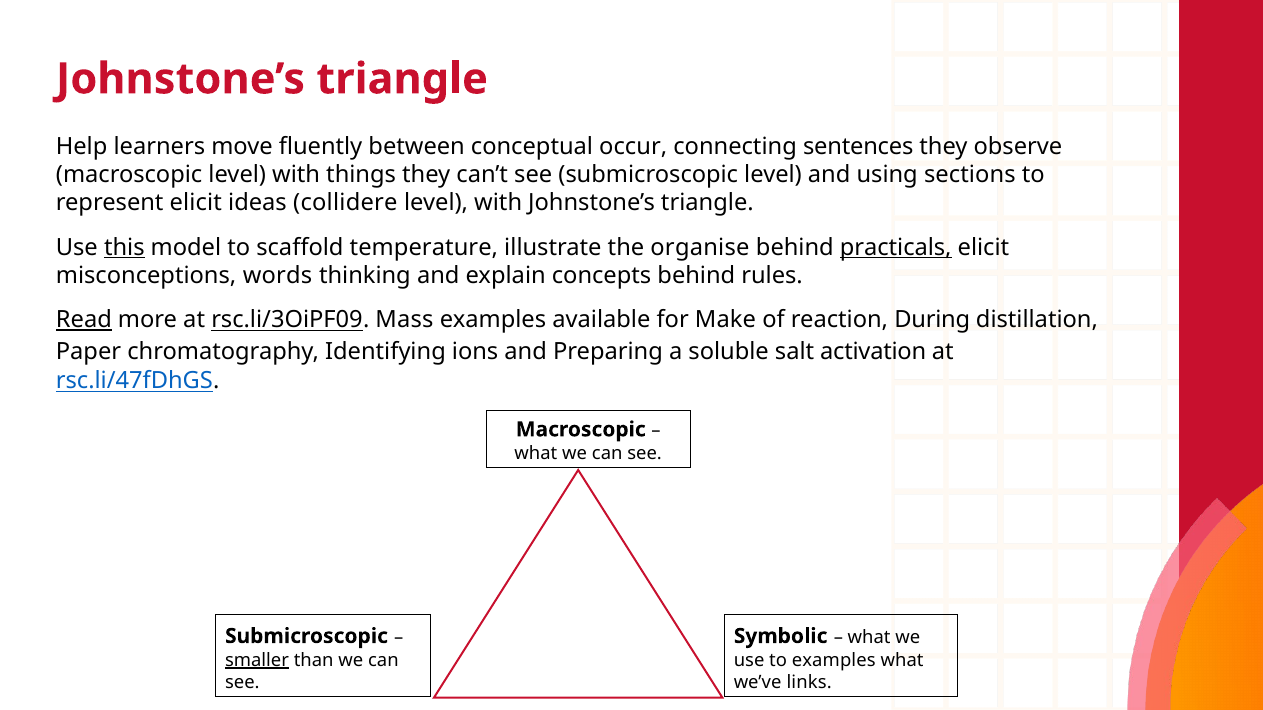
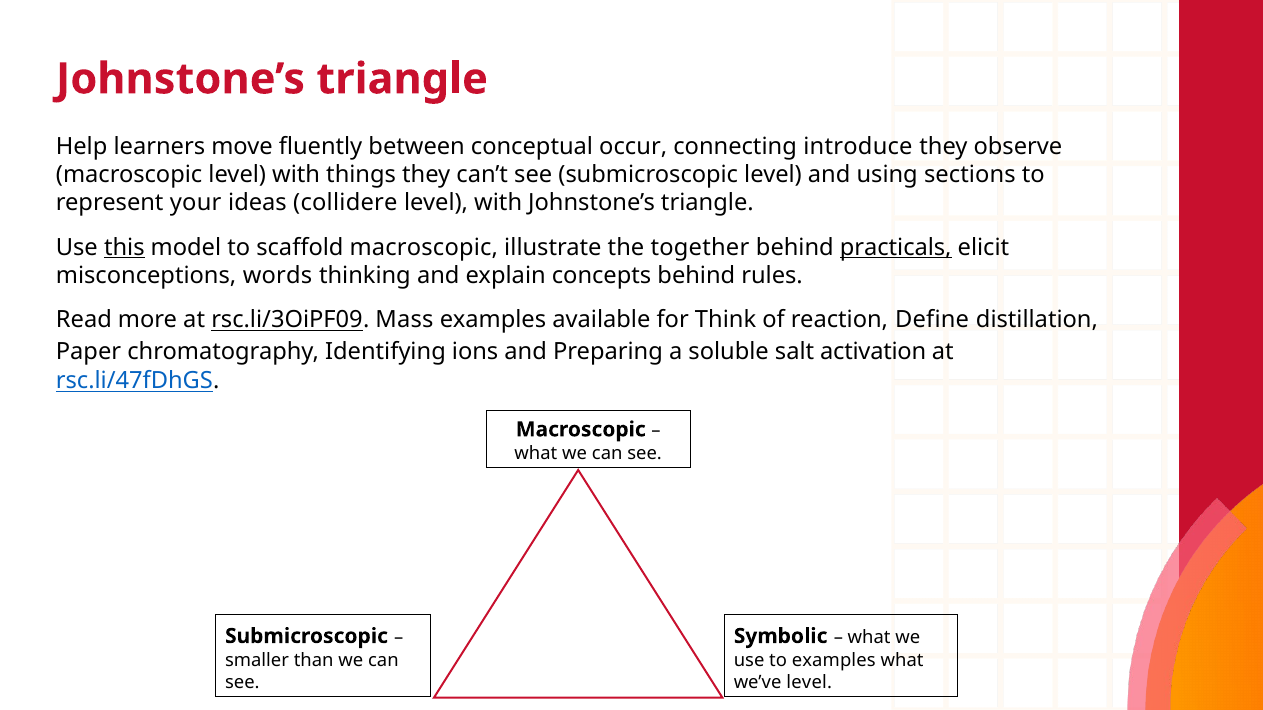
sentences: sentences -> introduce
represent elicit: elicit -> your
scaffold temperature: temperature -> macroscopic
organise: organise -> together
Read underline: present -> none
Make: Make -> Think
During: During -> Define
smaller underline: present -> none
we’ve links: links -> level
